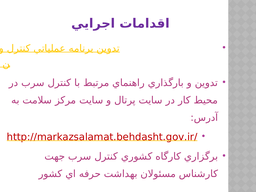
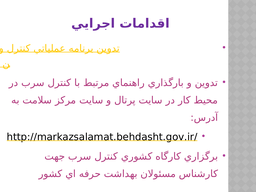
http://markazsalamat.behdasht.gov.ir/ colour: red -> black
